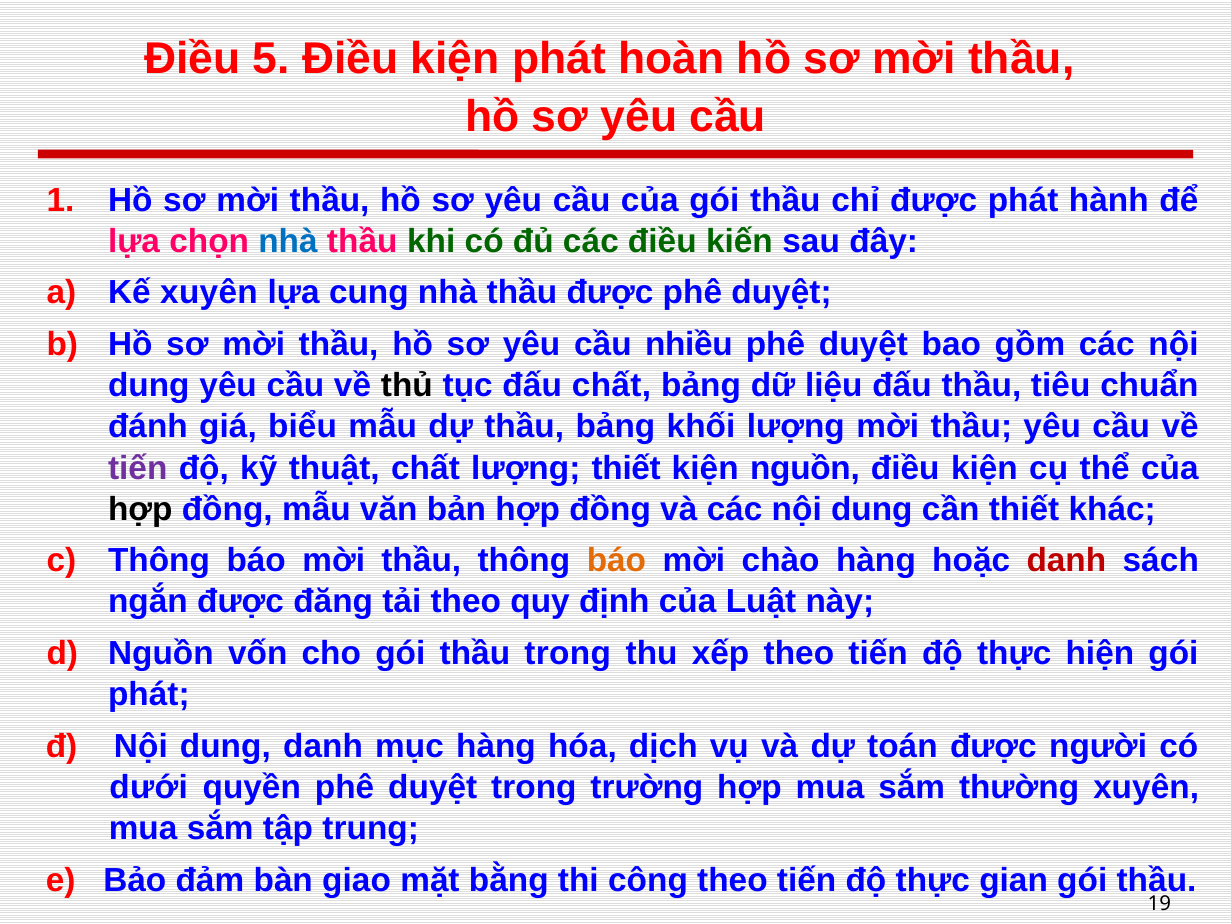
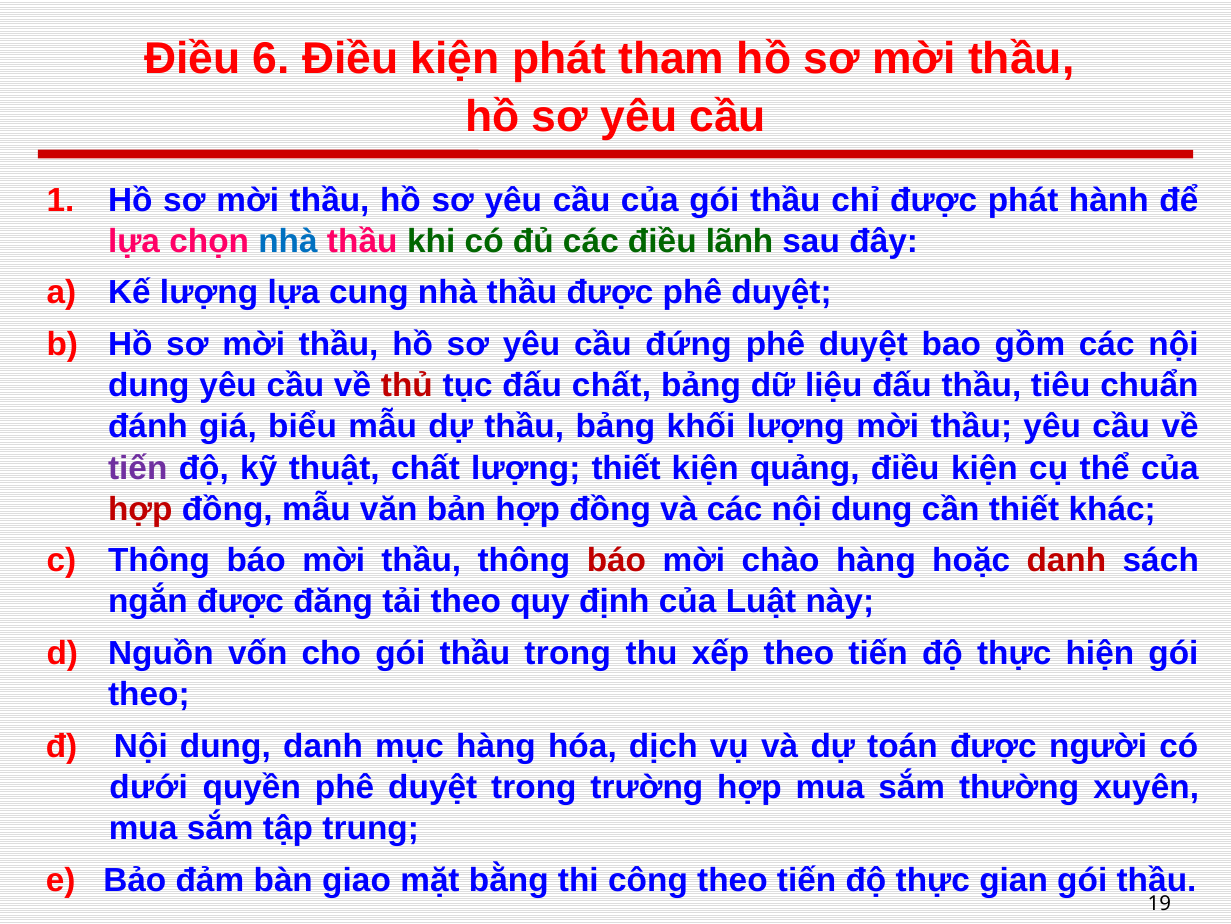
5: 5 -> 6
hoàn: hoàn -> tham
kiến: kiến -> lãnh
Kế xuyên: xuyên -> lượng
nhiều: nhiều -> đứng
thủ colour: black -> red
kiện nguồn: nguồn -> quảng
hợp at (140, 509) colour: black -> red
báo at (616, 560) colour: orange -> red
phát at (149, 694): phát -> theo
